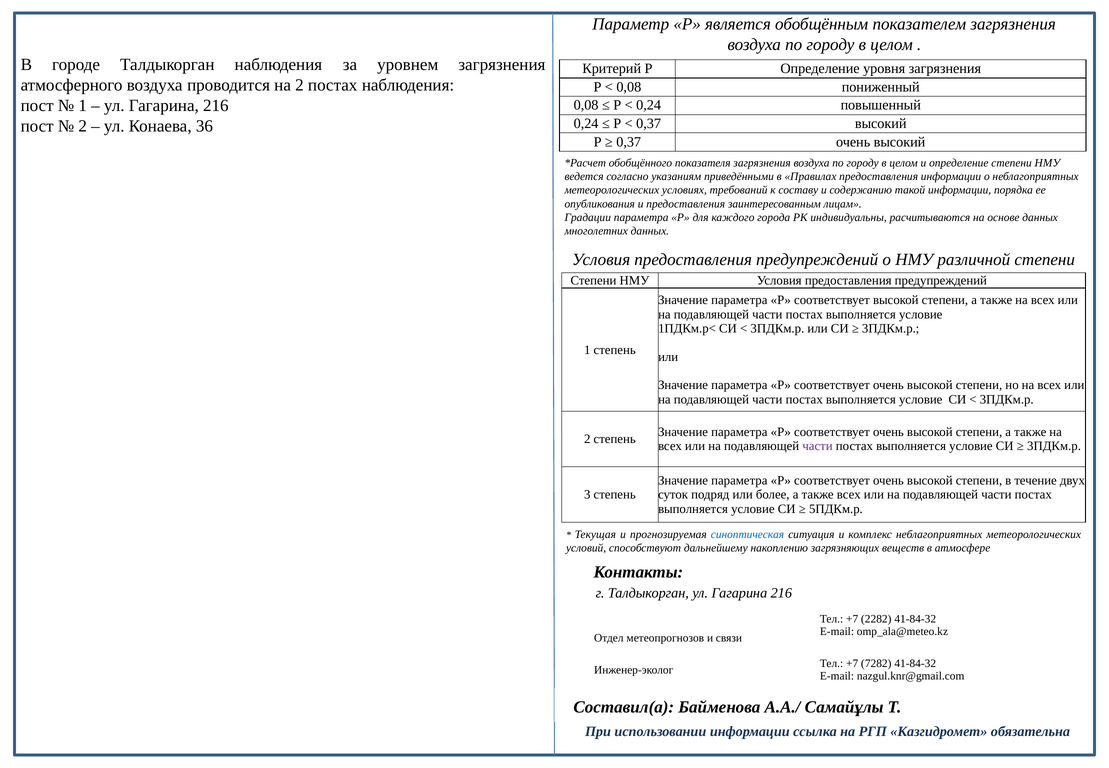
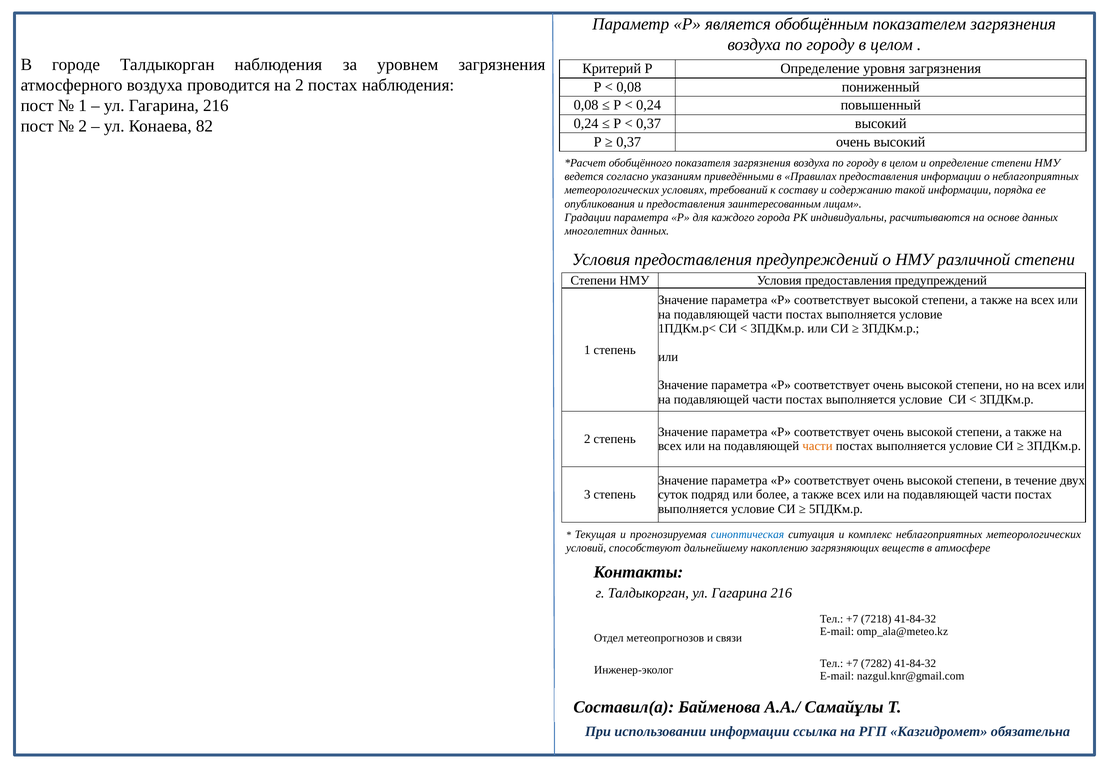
36: 36 -> 82
части at (818, 446) colour: purple -> orange
2282: 2282 -> 7218
